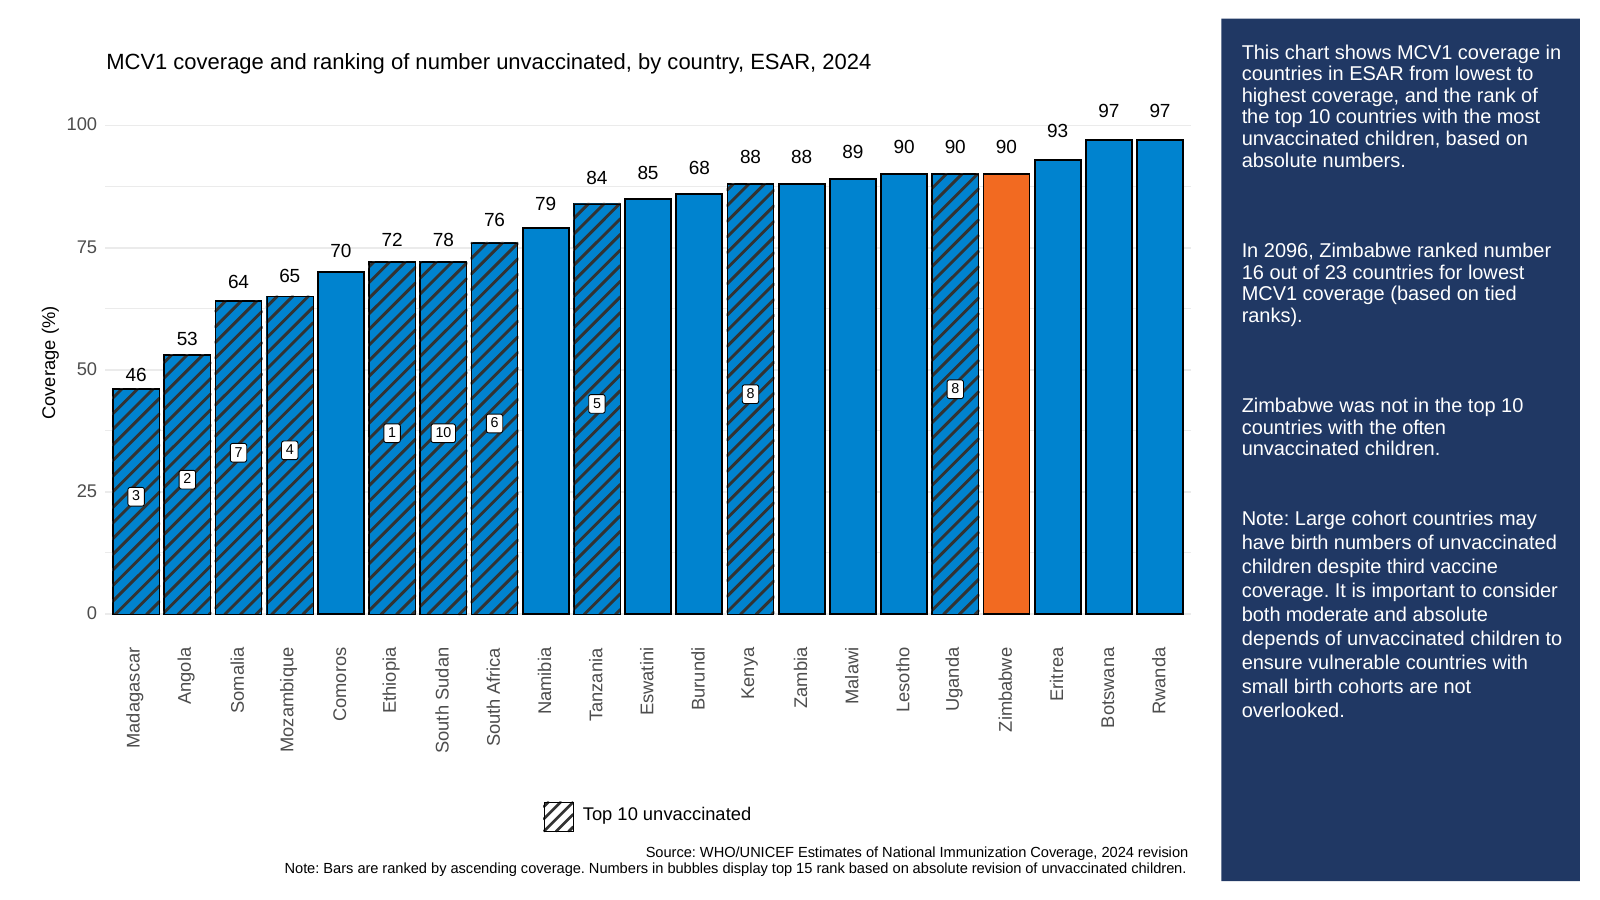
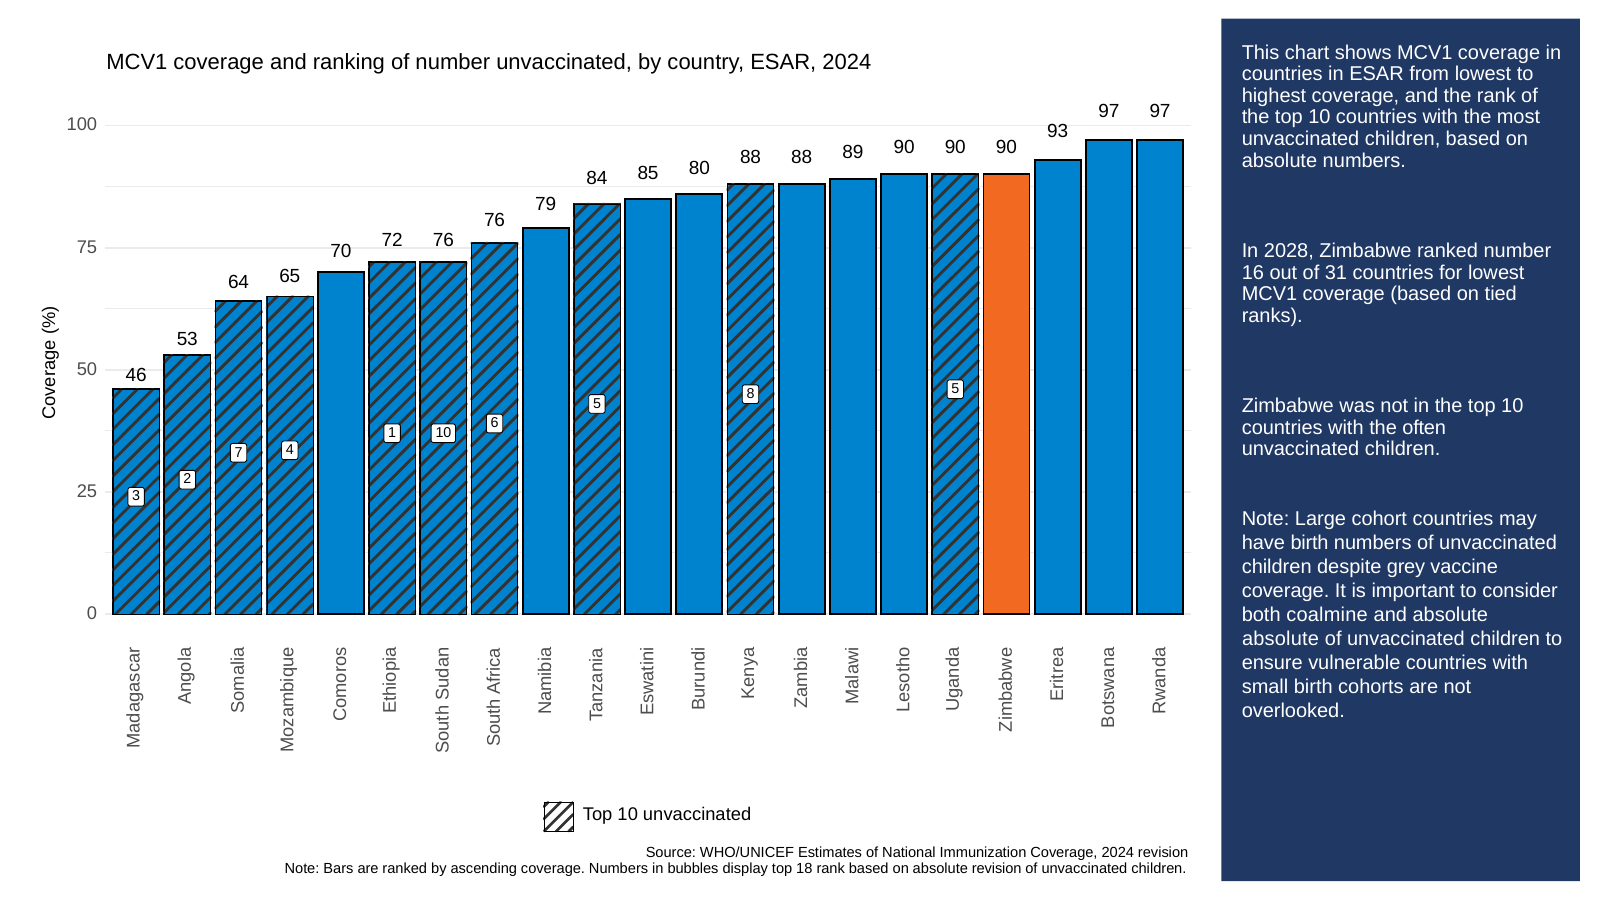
68: 68 -> 80
72 78: 78 -> 76
2096: 2096 -> 2028
23: 23 -> 31
8 8: 8 -> 5
third: third -> grey
moderate: moderate -> coalmine
depends at (1281, 639): depends -> absolute
15: 15 -> 18
